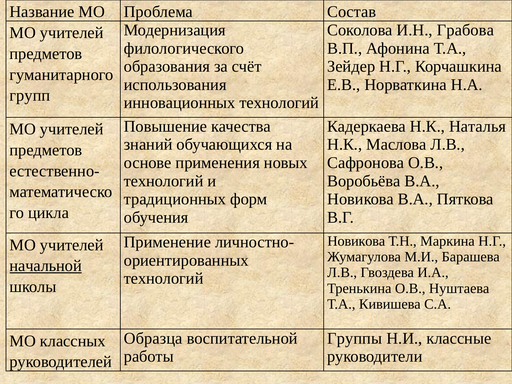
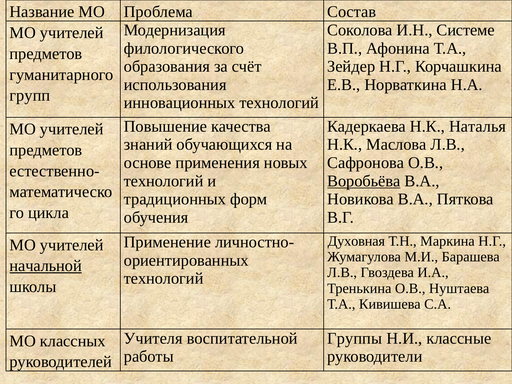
Грабова: Грабова -> Системе
Воробьёва underline: none -> present
Новикова at (356, 241): Новикова -> Духовная
Образца: Образца -> Учителя
